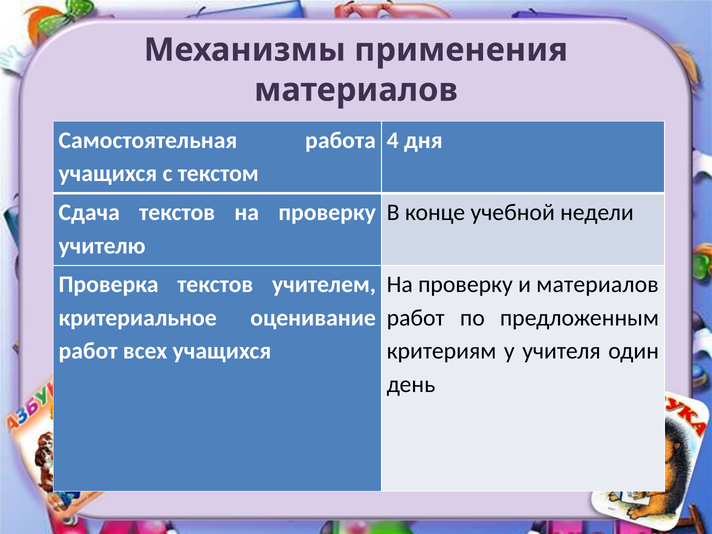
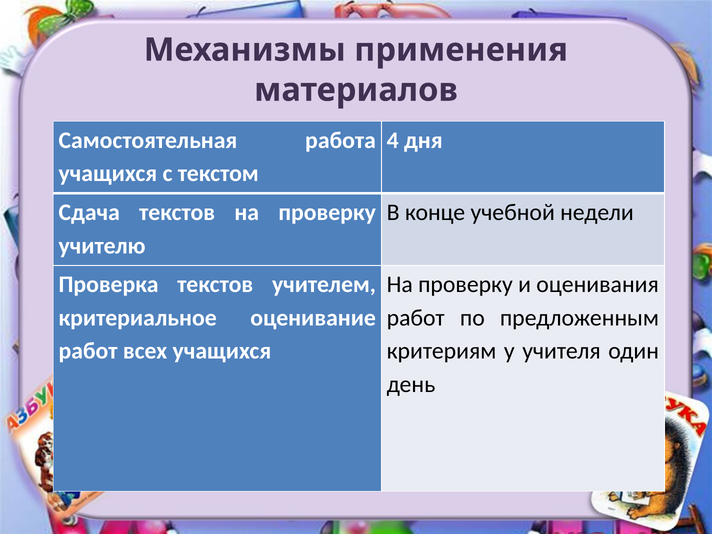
и материалов: материалов -> оценивания
